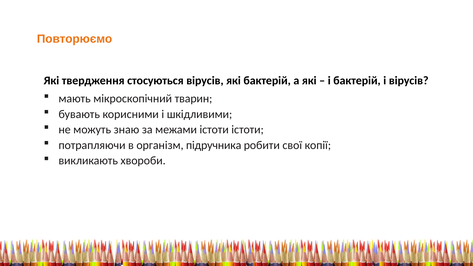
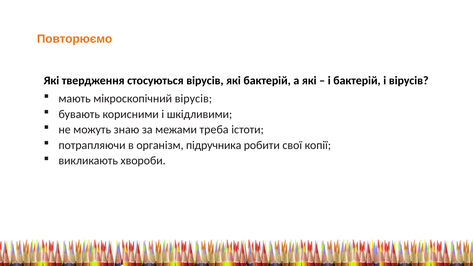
мікроскопічний тварин: тварин -> вірусів
межами істоти: істоти -> треба
